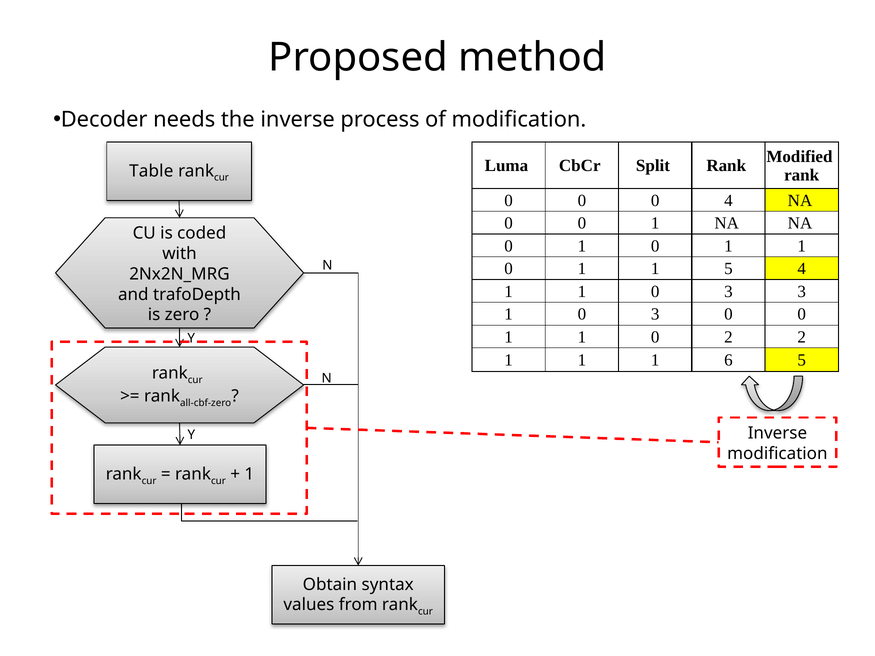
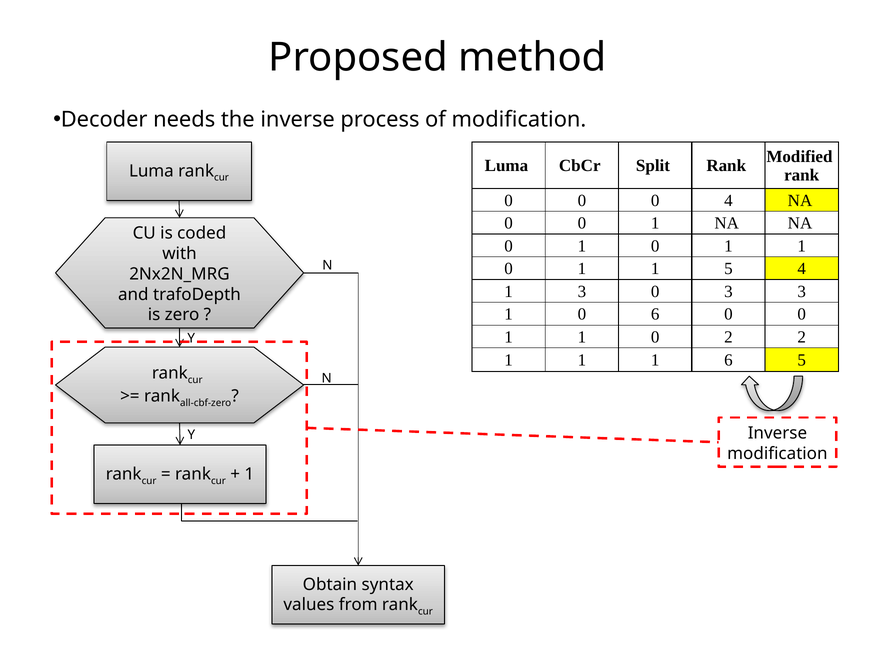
Table at (151, 171): Table -> Luma
1 at (582, 292): 1 -> 3
3 at (655, 314): 3 -> 6
